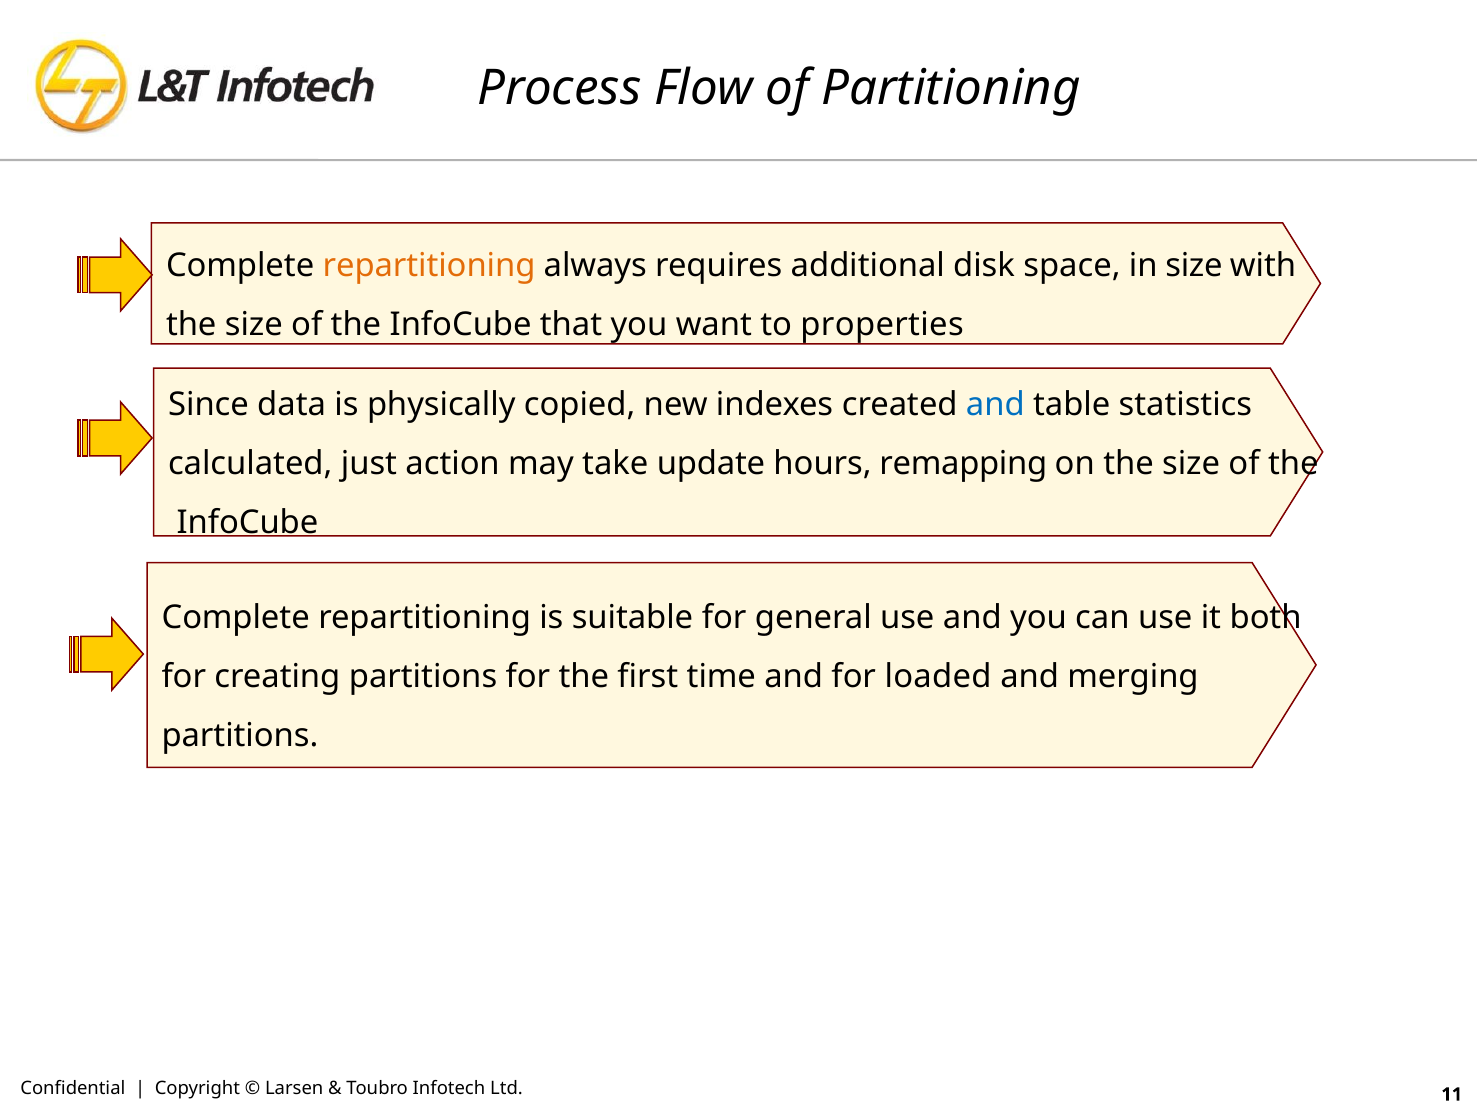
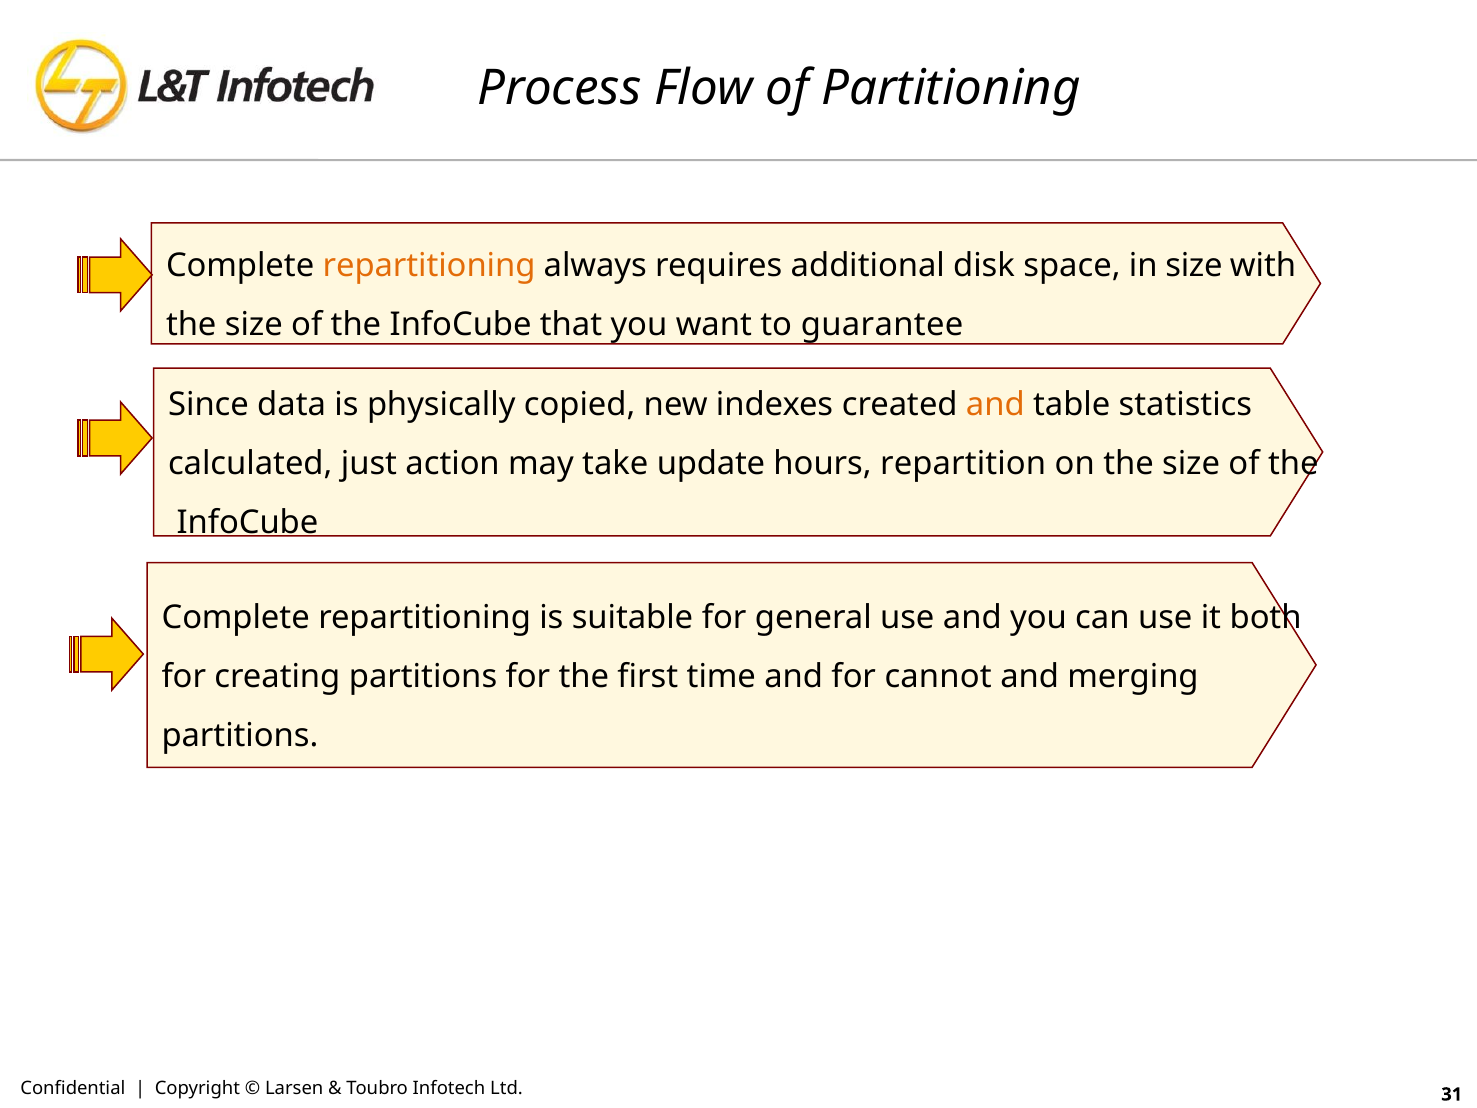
properties: properties -> guarantee
and at (995, 405) colour: blue -> orange
remapping: remapping -> repartition
loaded: loaded -> cannot
11: 11 -> 31
